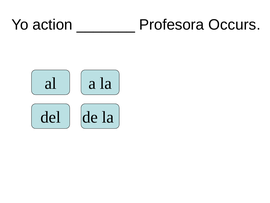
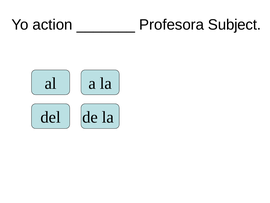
Occurs: Occurs -> Subject
